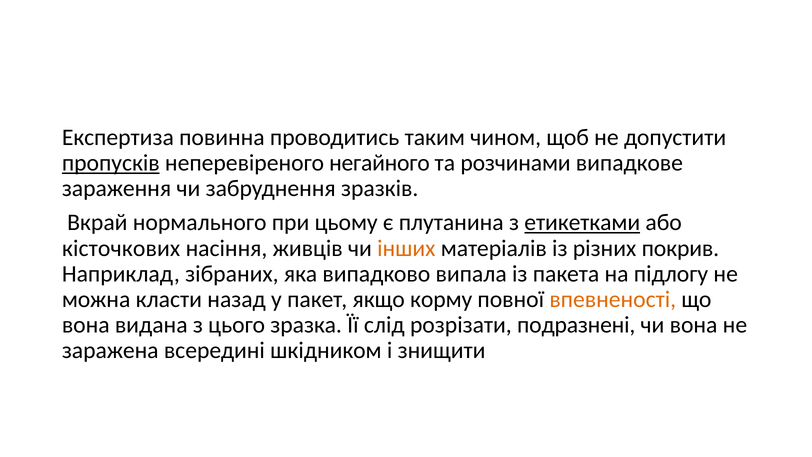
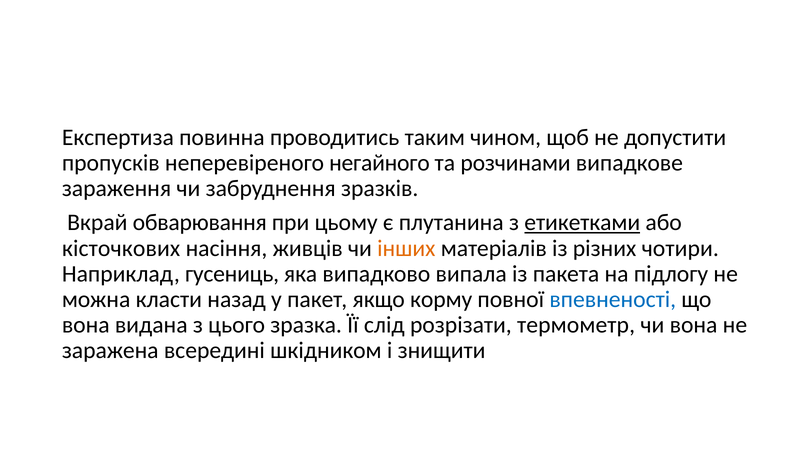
пропусків underline: present -> none
нормального: нормального -> обварювання
покрив: покрив -> чотири
зібраних: зібраних -> гусениць
впевненості colour: orange -> blue
подразнені: подразнені -> термометр
